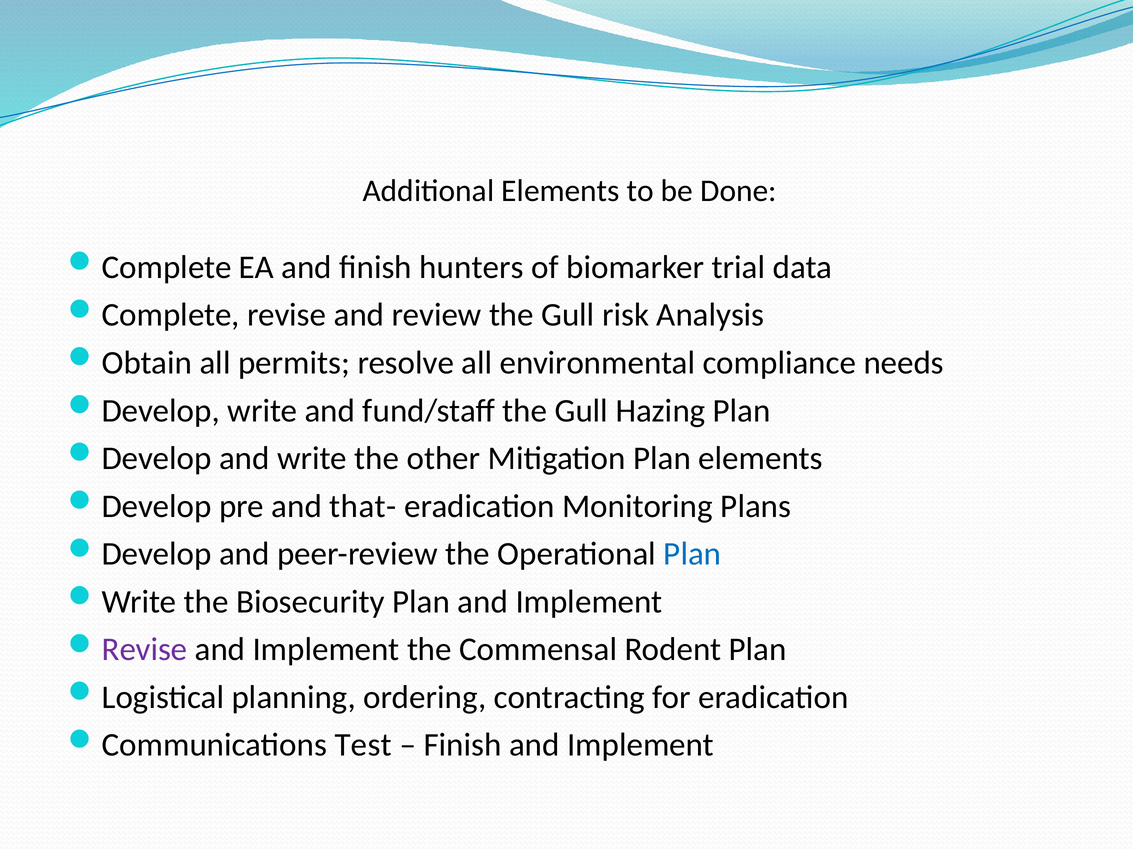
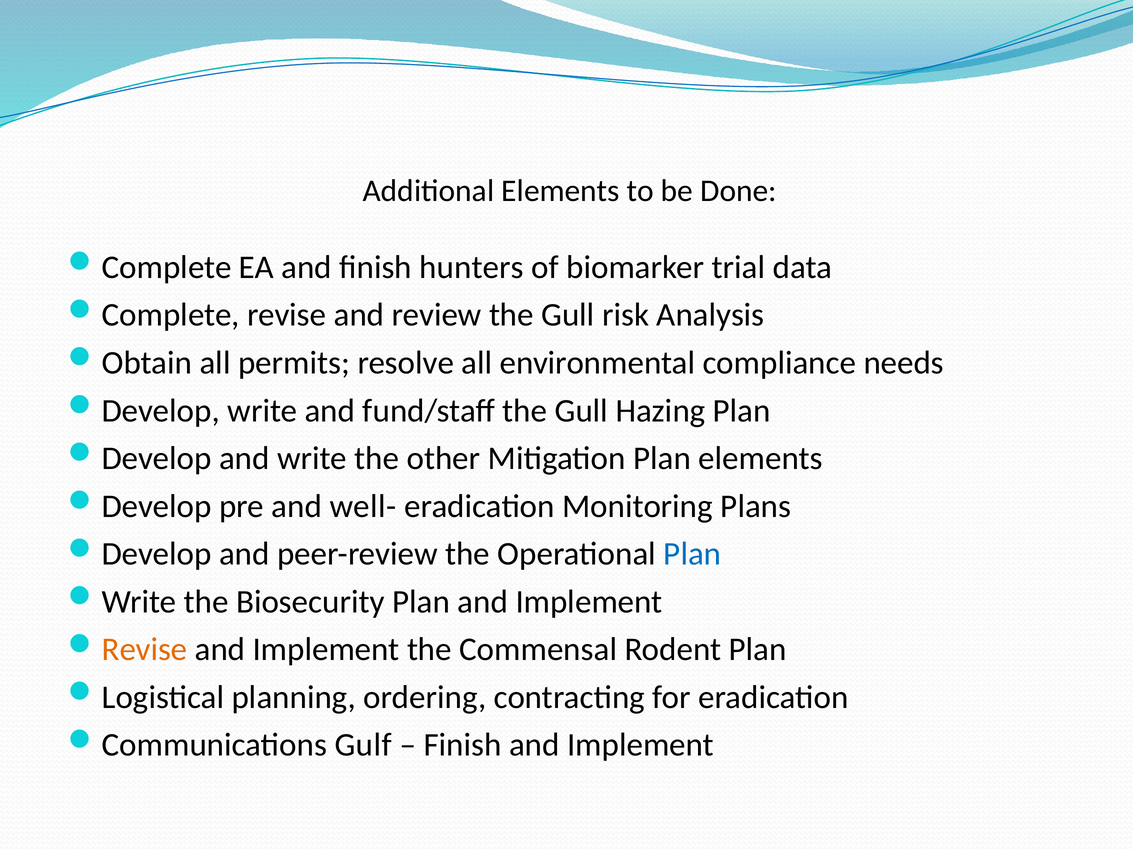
that-: that- -> well-
Revise at (145, 650) colour: purple -> orange
Test: Test -> Gulf
